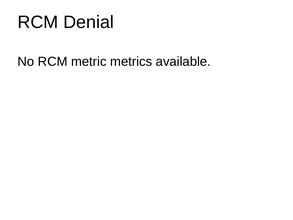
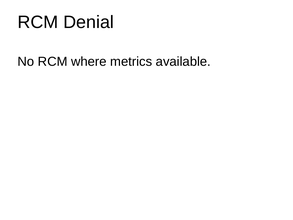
metric: metric -> where
